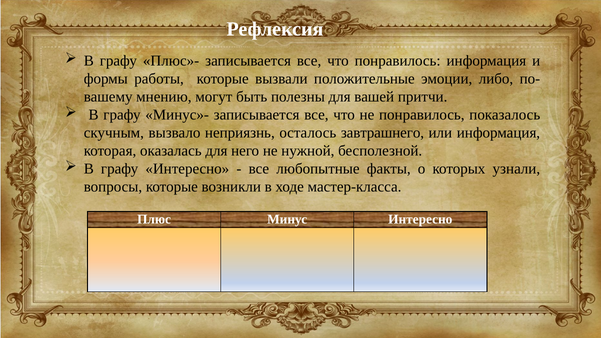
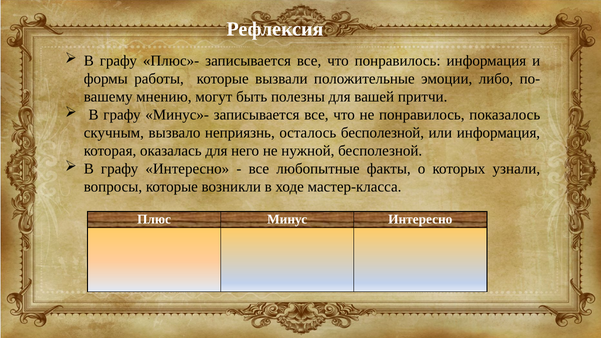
осталось завтрашнего: завтрашнего -> бесполезной
